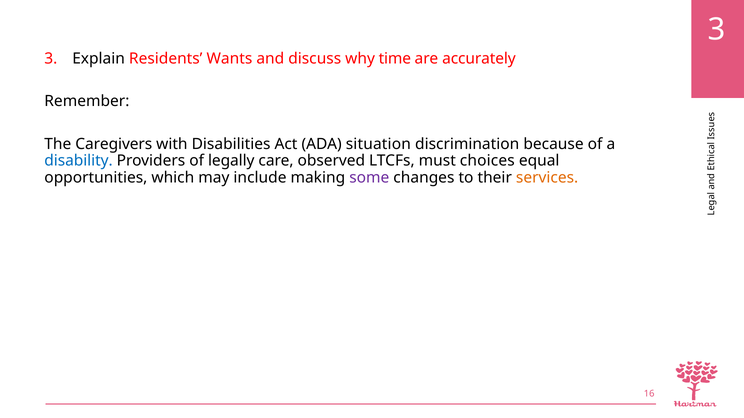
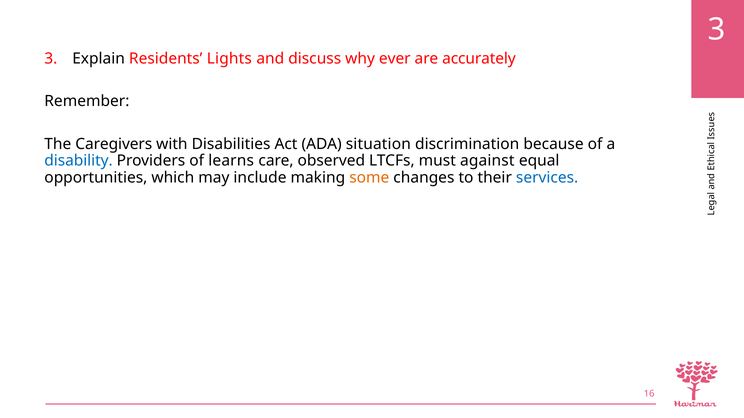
Wants: Wants -> Lights
time: time -> ever
legally: legally -> learns
choices: choices -> against
some colour: purple -> orange
services colour: orange -> blue
